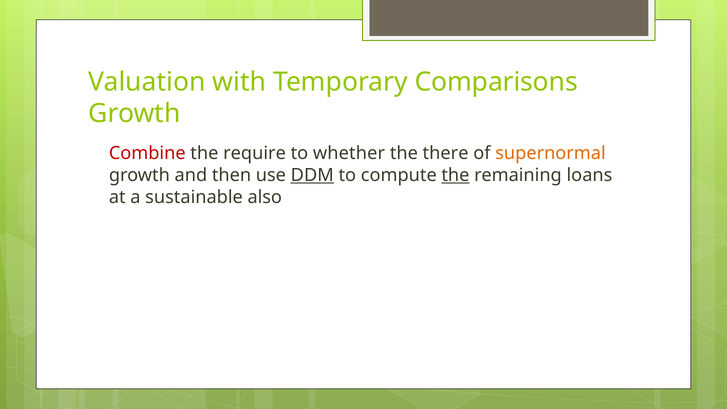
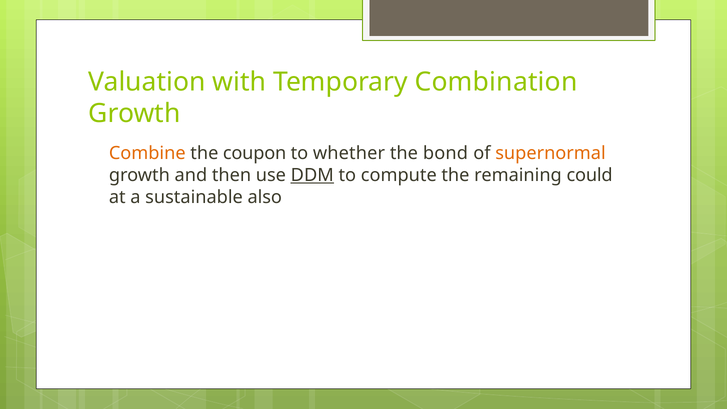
Comparisons: Comparisons -> Combination
Combine colour: red -> orange
require: require -> coupon
there: there -> bond
the at (455, 175) underline: present -> none
loans: loans -> could
